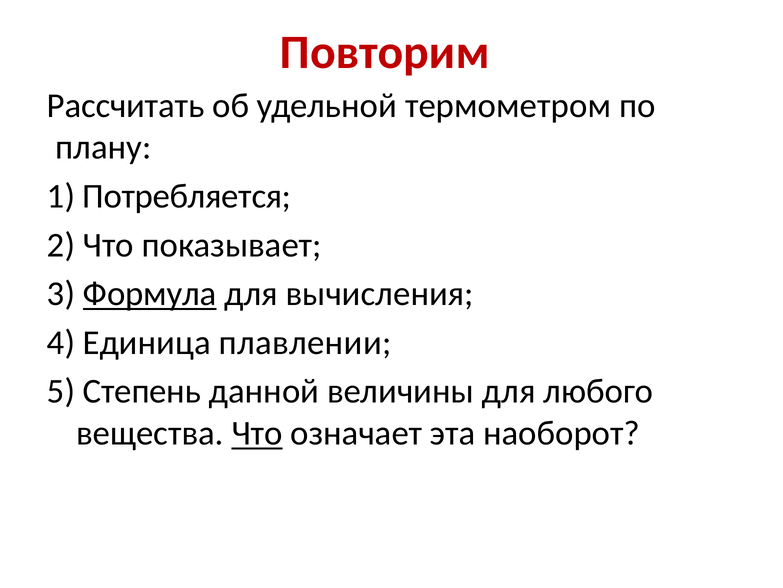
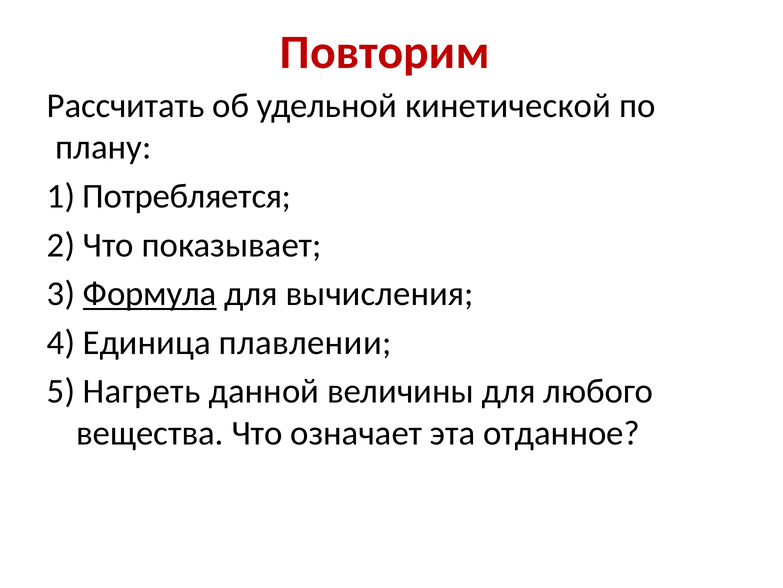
термометром: термометром -> кинетической
Степень: Степень -> Нагреть
Что at (257, 433) underline: present -> none
наоборот: наоборот -> отданное
